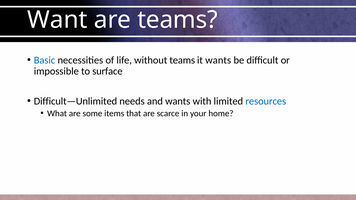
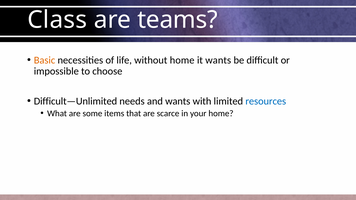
Want: Want -> Class
Basic colour: blue -> orange
without teams: teams -> home
surface: surface -> choose
